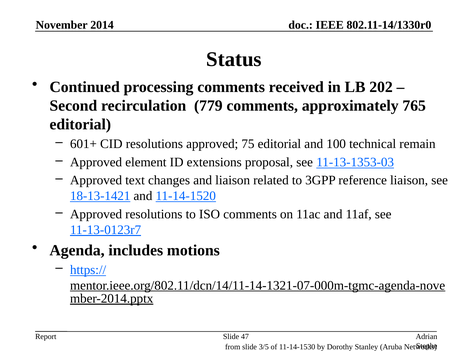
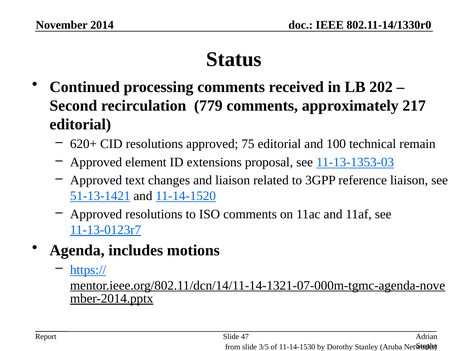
765: 765 -> 217
601+: 601+ -> 620+
18-13-1421: 18-13-1421 -> 51-13-1421
